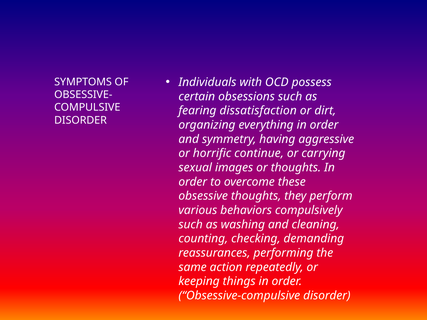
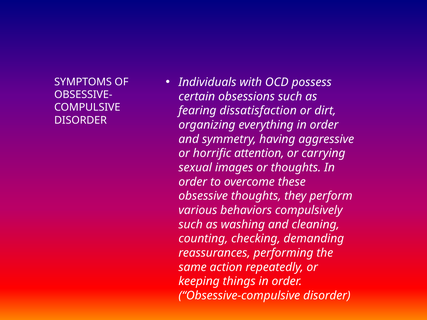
continue: continue -> attention
